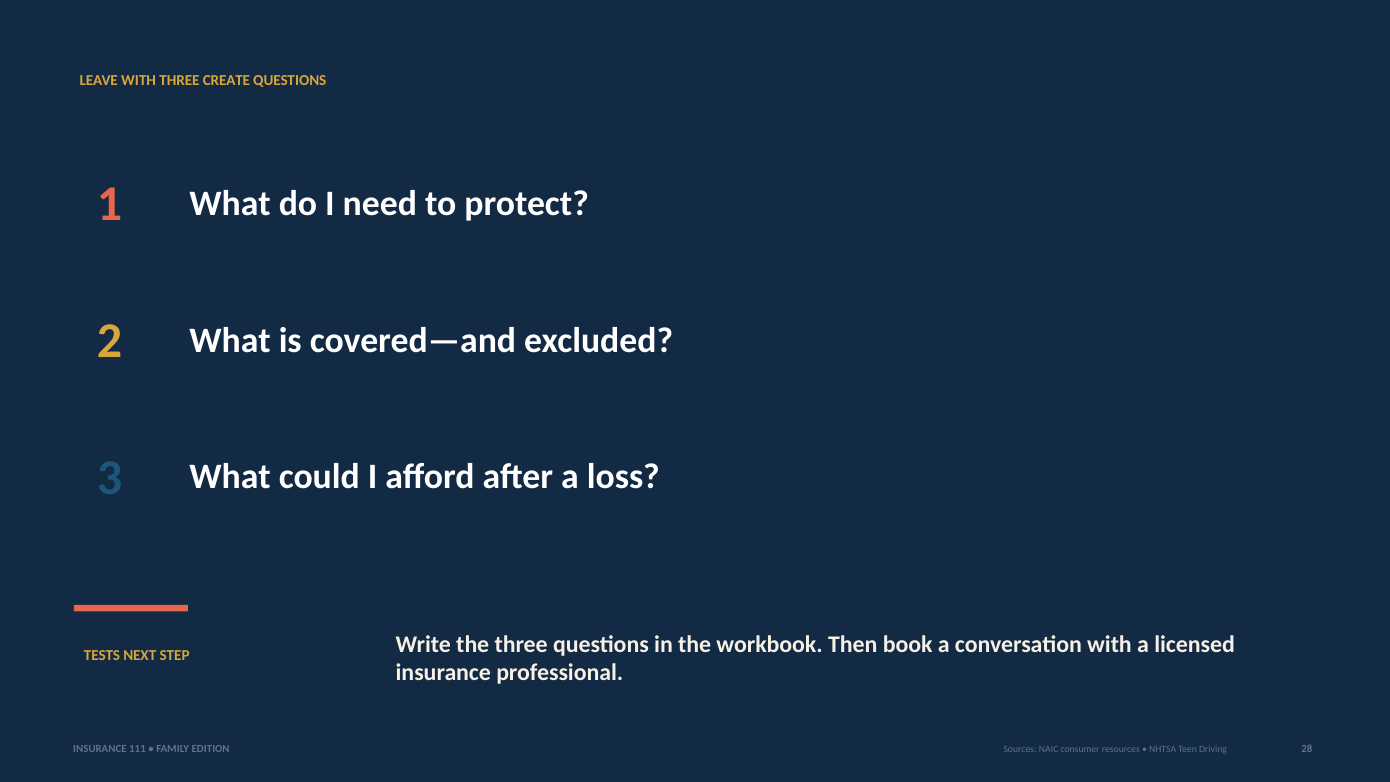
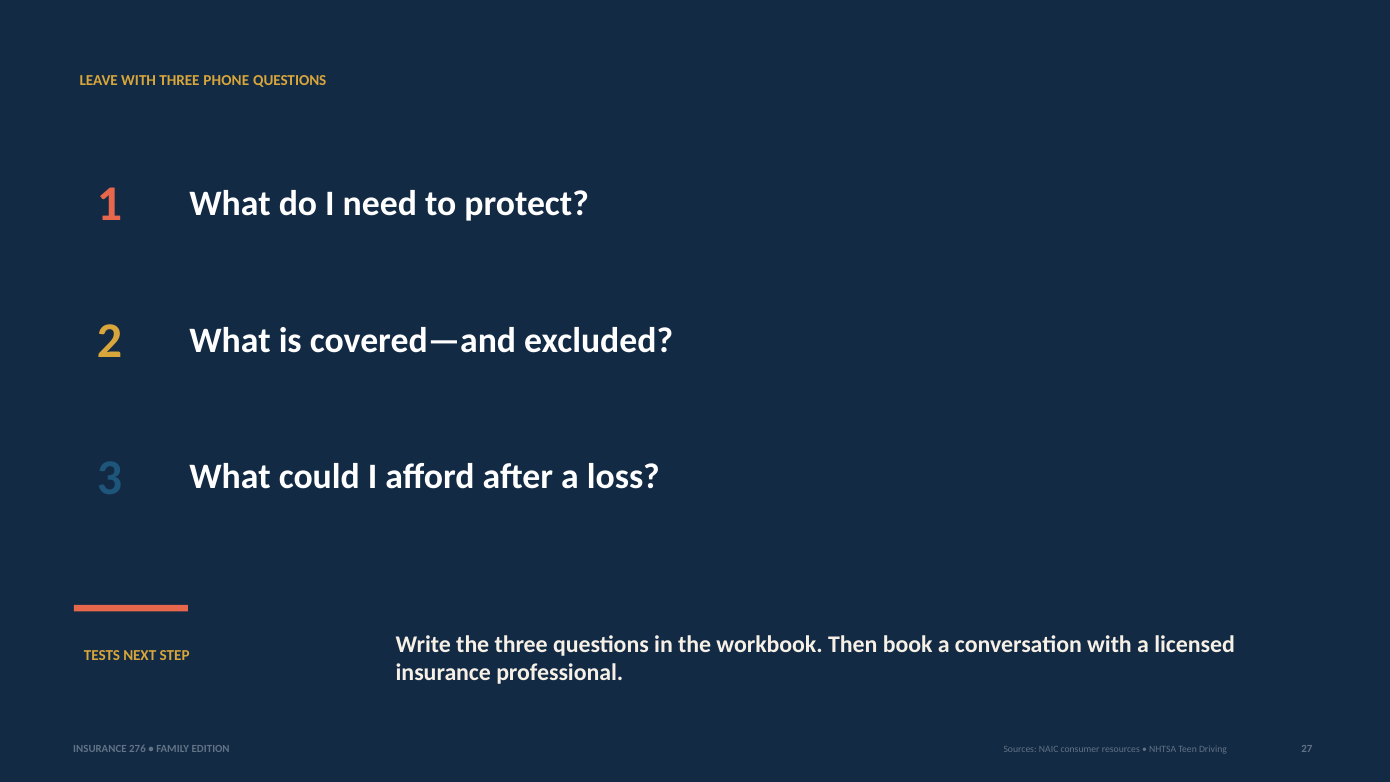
CREATE: CREATE -> PHONE
111: 111 -> 276
28: 28 -> 27
